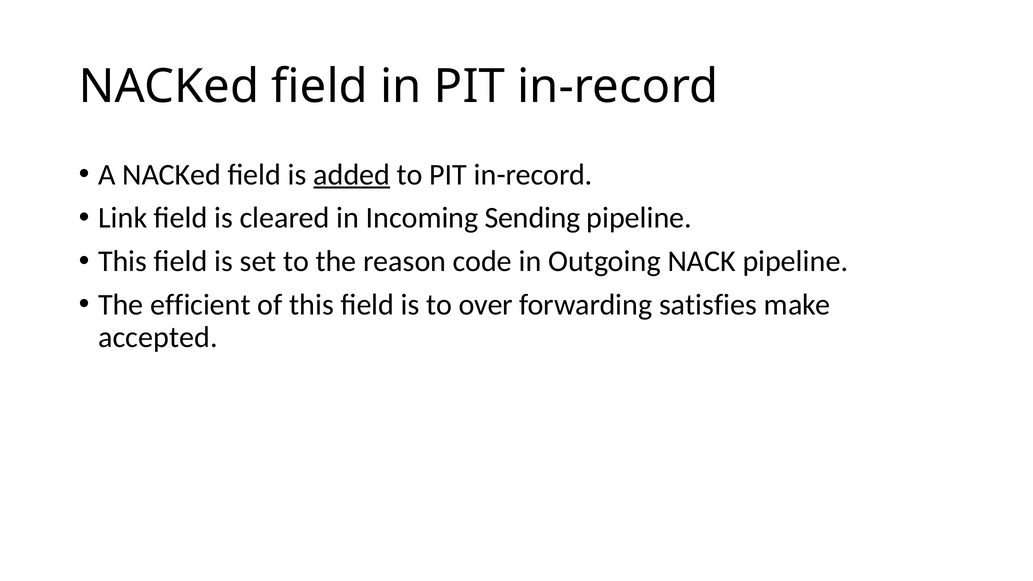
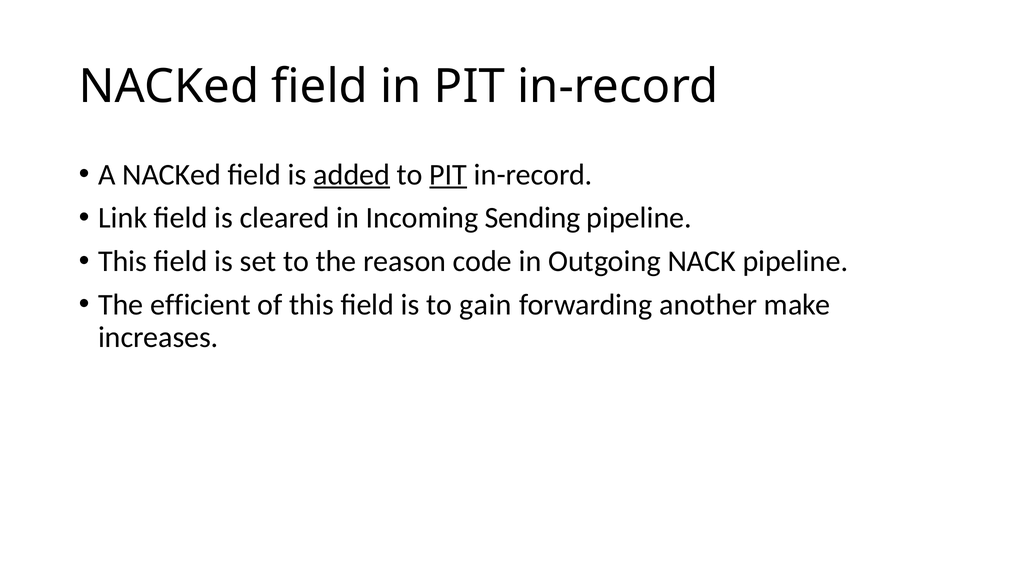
PIT at (448, 175) underline: none -> present
over: over -> gain
satisfies: satisfies -> another
accepted: accepted -> increases
